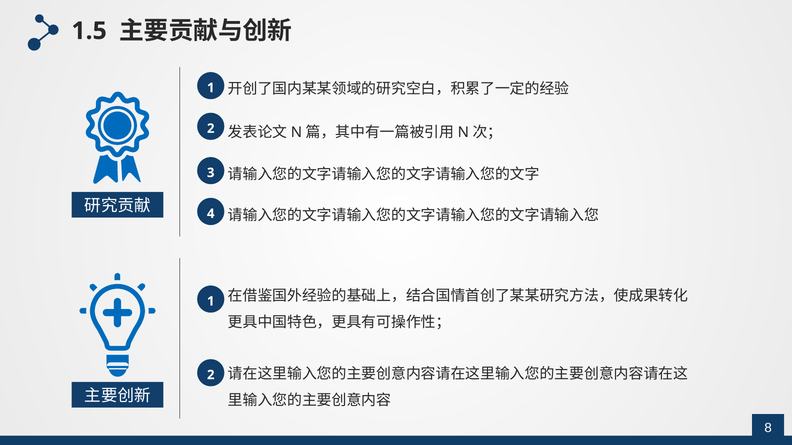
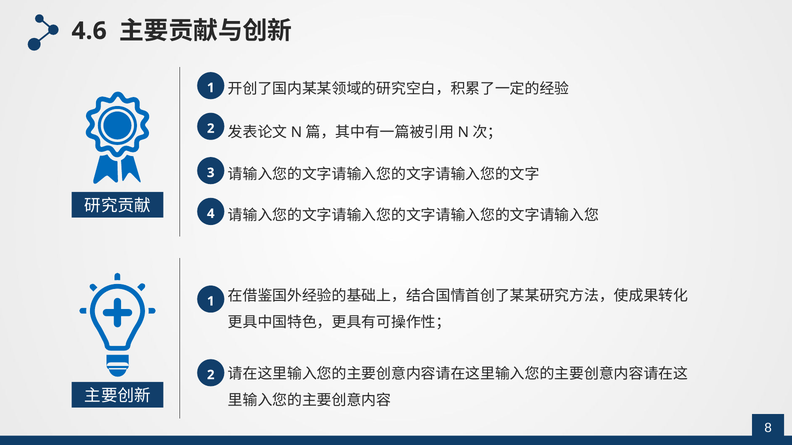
1.5: 1.5 -> 4.6
